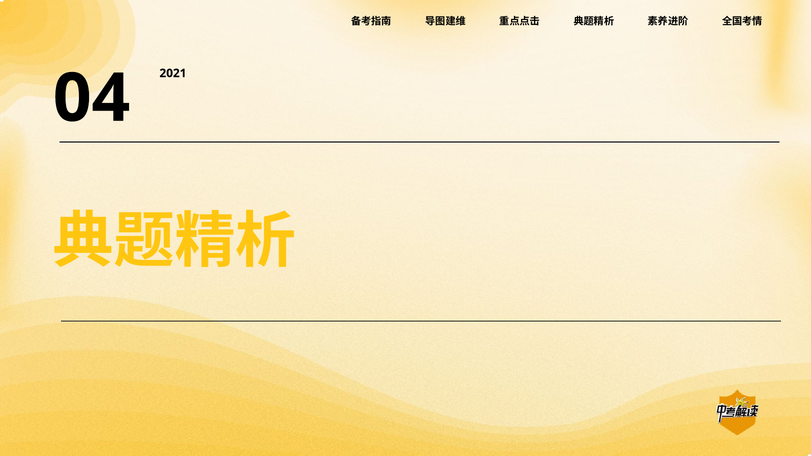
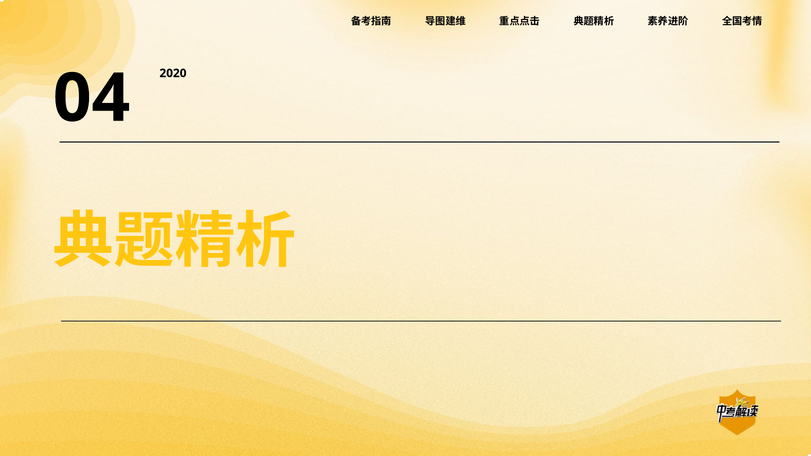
2021: 2021 -> 2020
